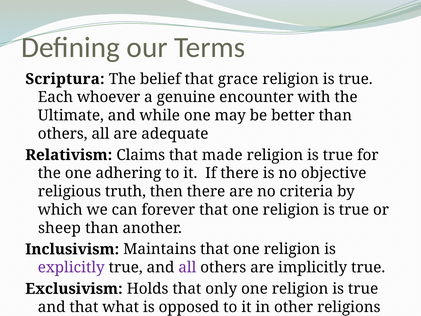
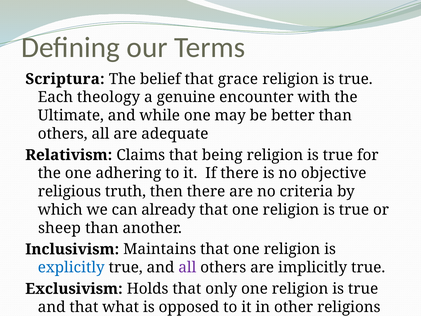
whoever: whoever -> theology
made: made -> being
forever: forever -> already
explicitly colour: purple -> blue
